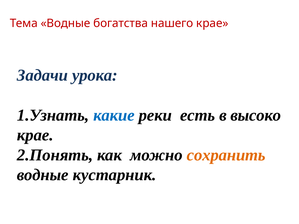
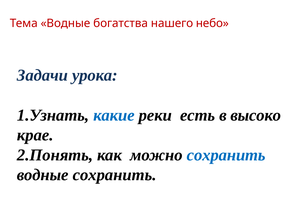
нашего крае: крае -> небо
сохранить at (226, 155) colour: orange -> blue
водные кустарник: кустарник -> сохранить
